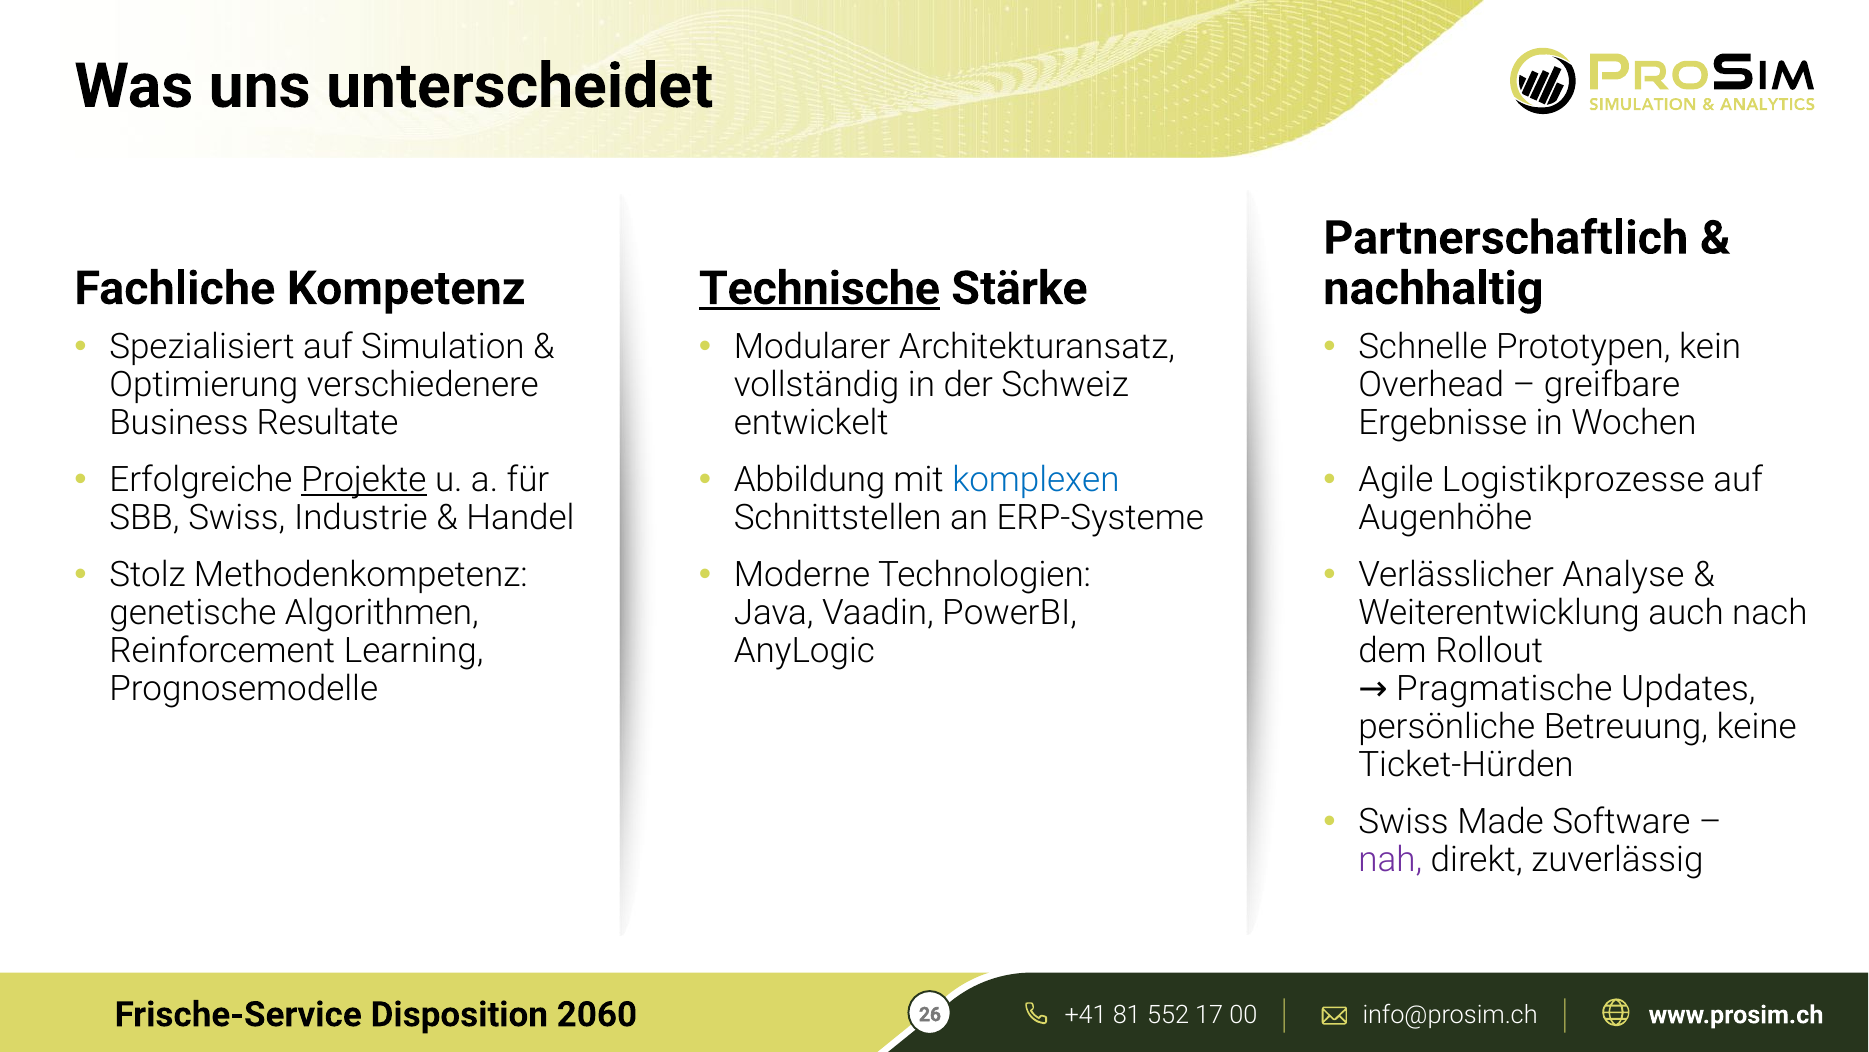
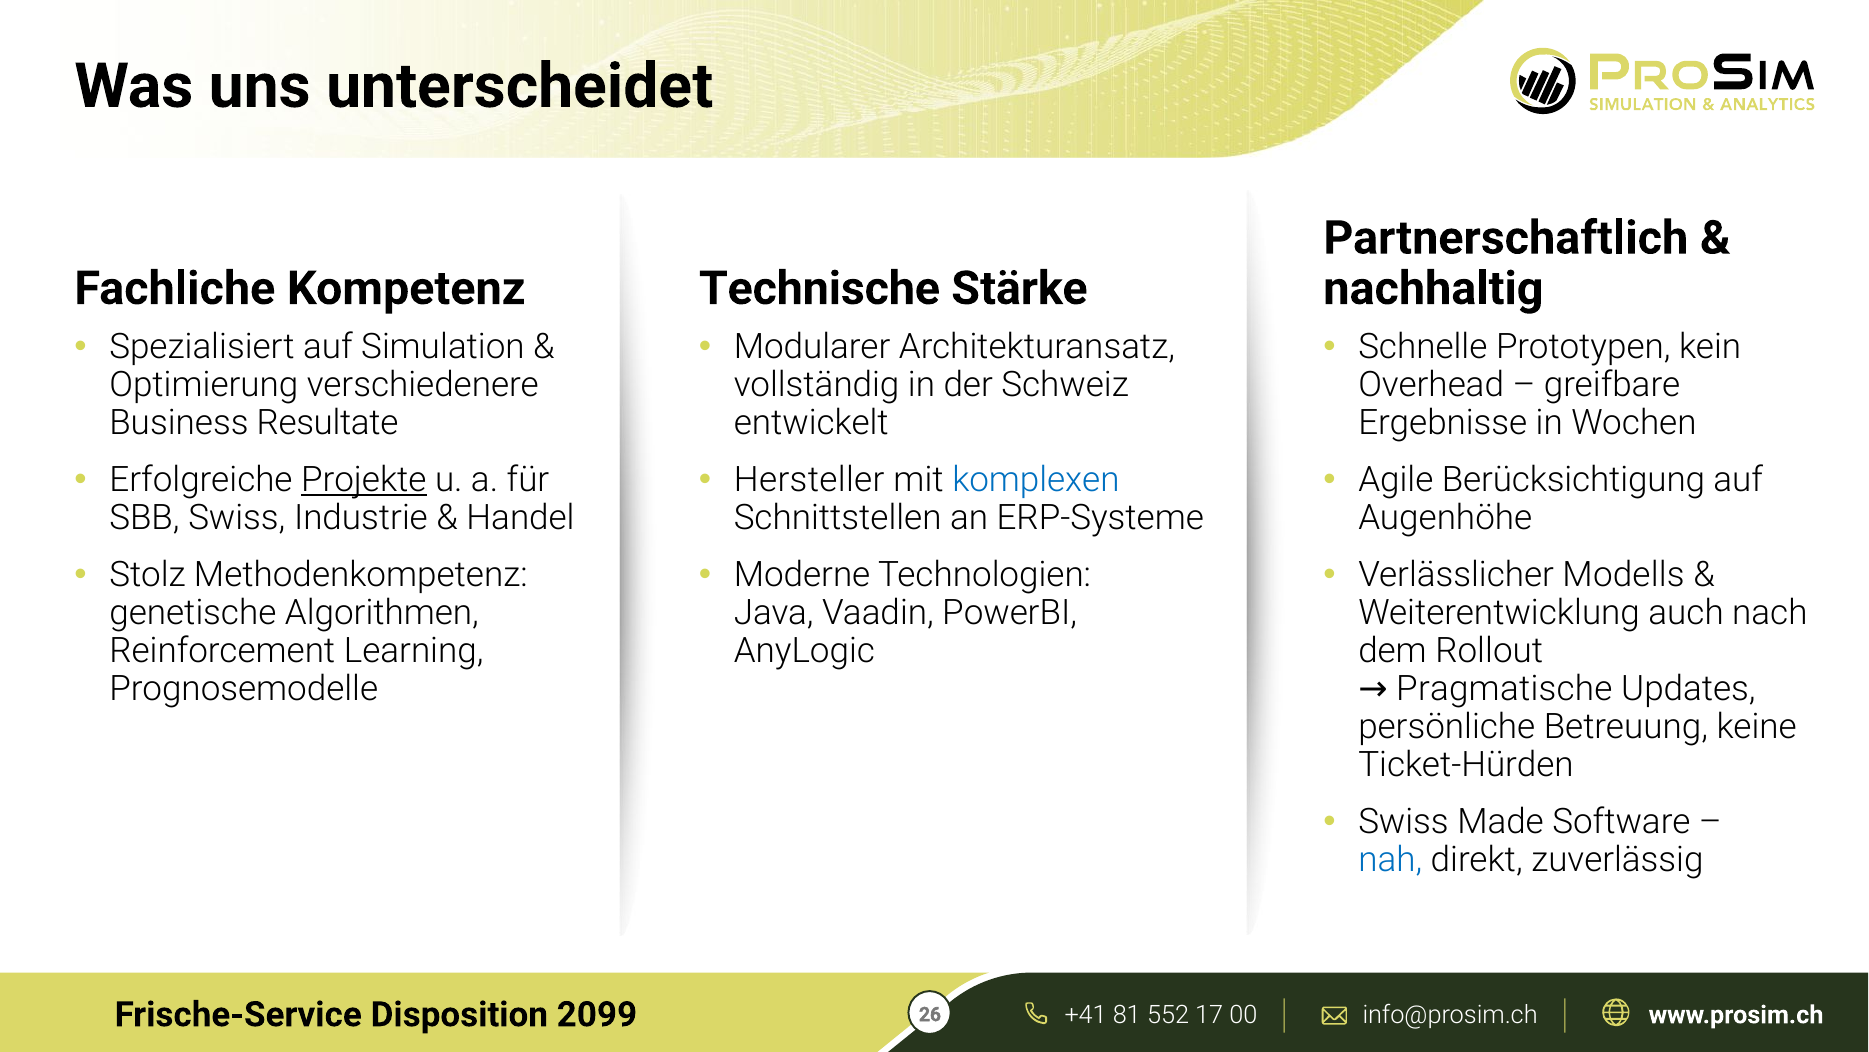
Technische underline: present -> none
Abbildung: Abbildung -> Hersteller
Logistikprozesse: Logistikprozesse -> Berücksichtigung
Analyse: Analyse -> Modells
nah colour: purple -> blue
2060: 2060 -> 2099
